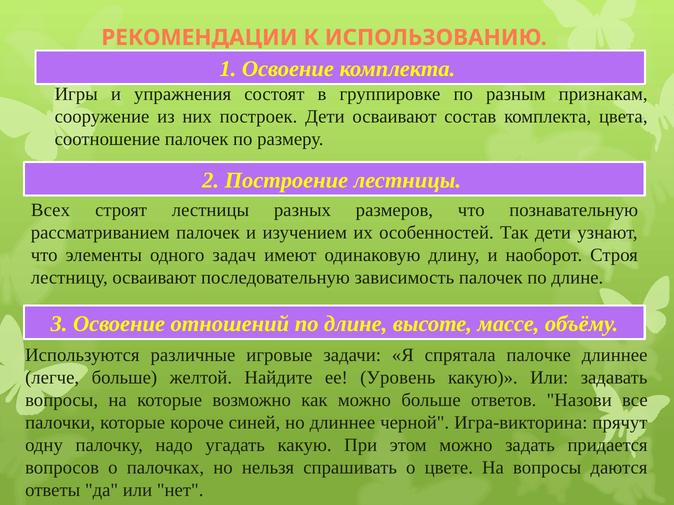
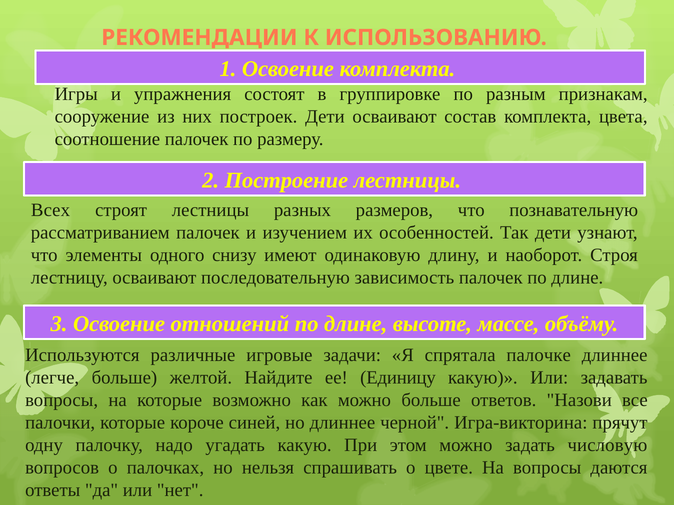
задач: задач -> снизу
Уровень: Уровень -> Единицу
придается: придается -> числовую
